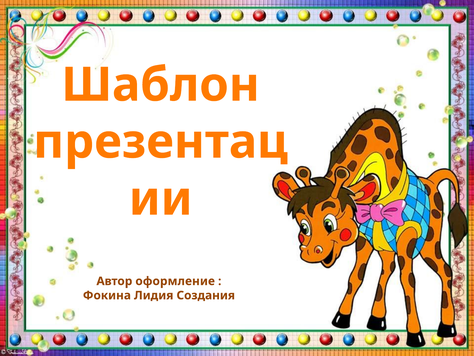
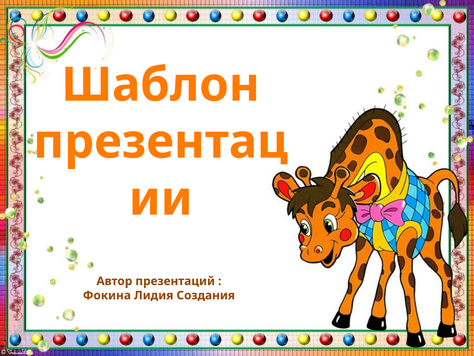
оформление: оформление -> презентаций
